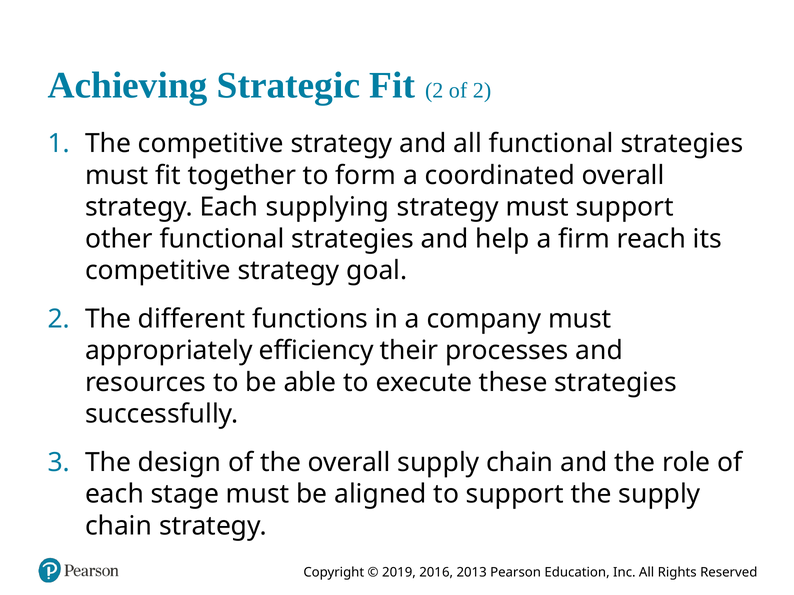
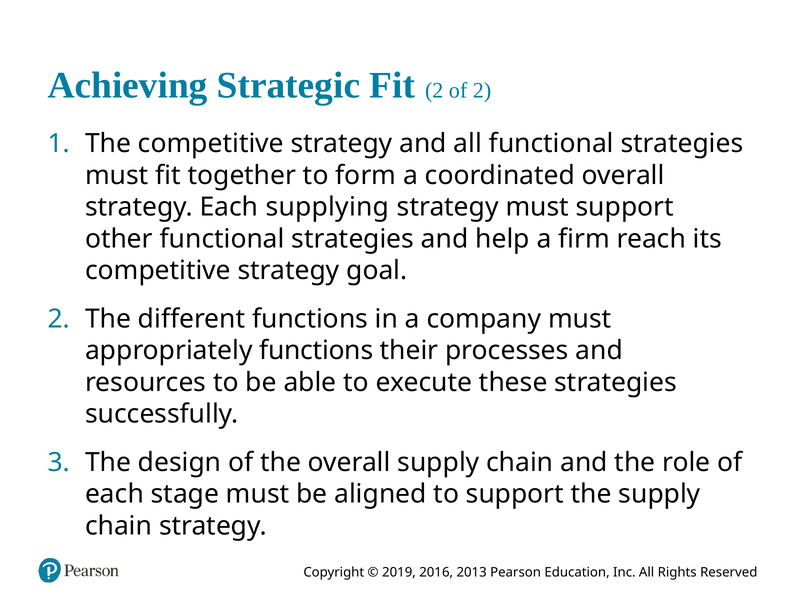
appropriately efficiency: efficiency -> functions
